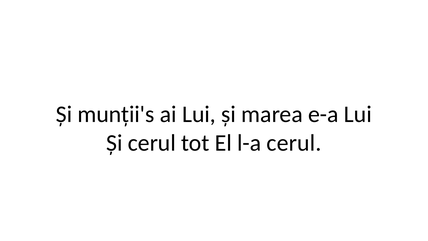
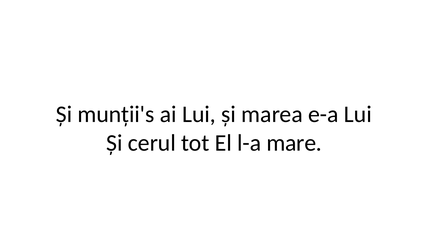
l-a cerul: cerul -> mare
